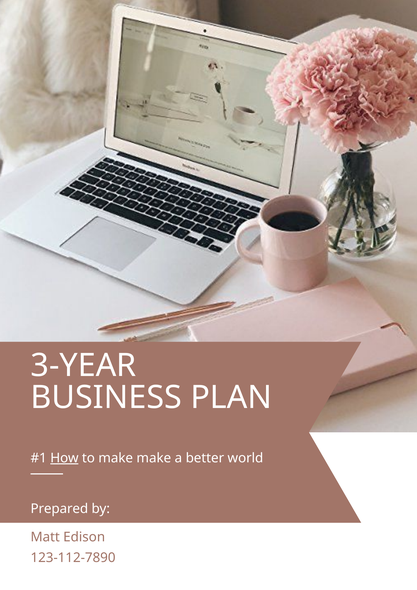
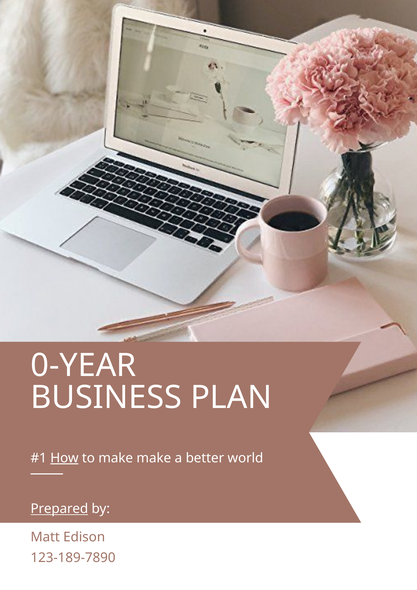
3-YEAR: 3-YEAR -> 0-YEAR
Prepared underline: none -> present
123-112-7890: 123-112-7890 -> 123-189-7890
